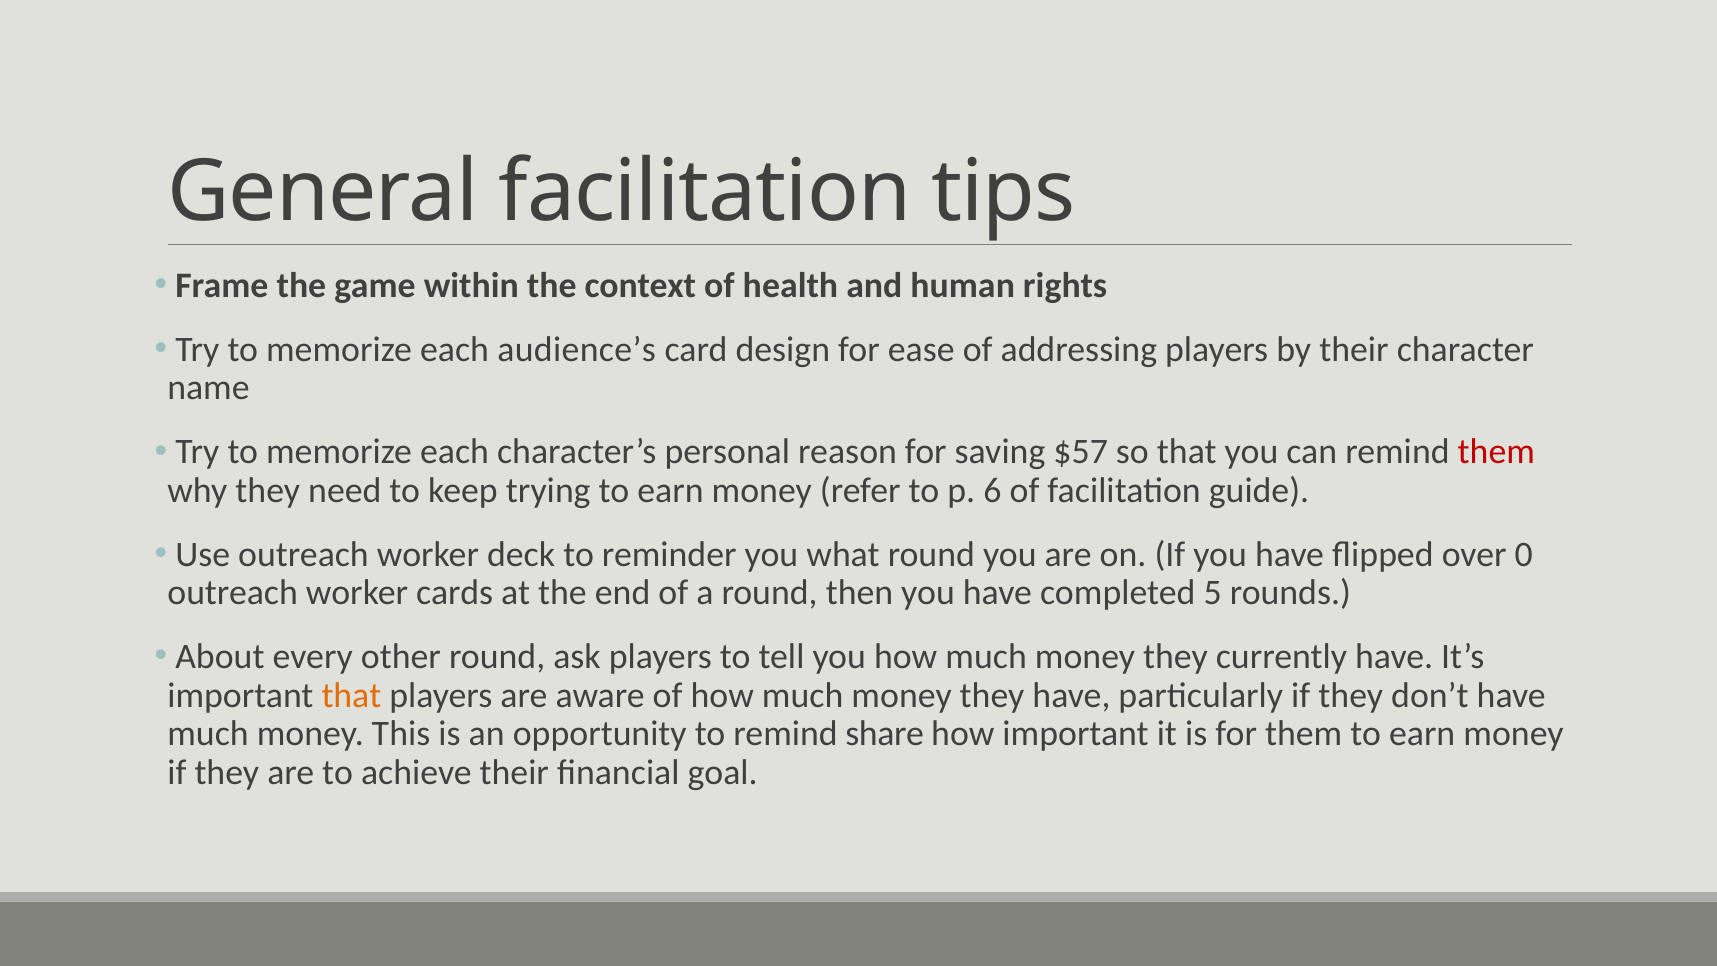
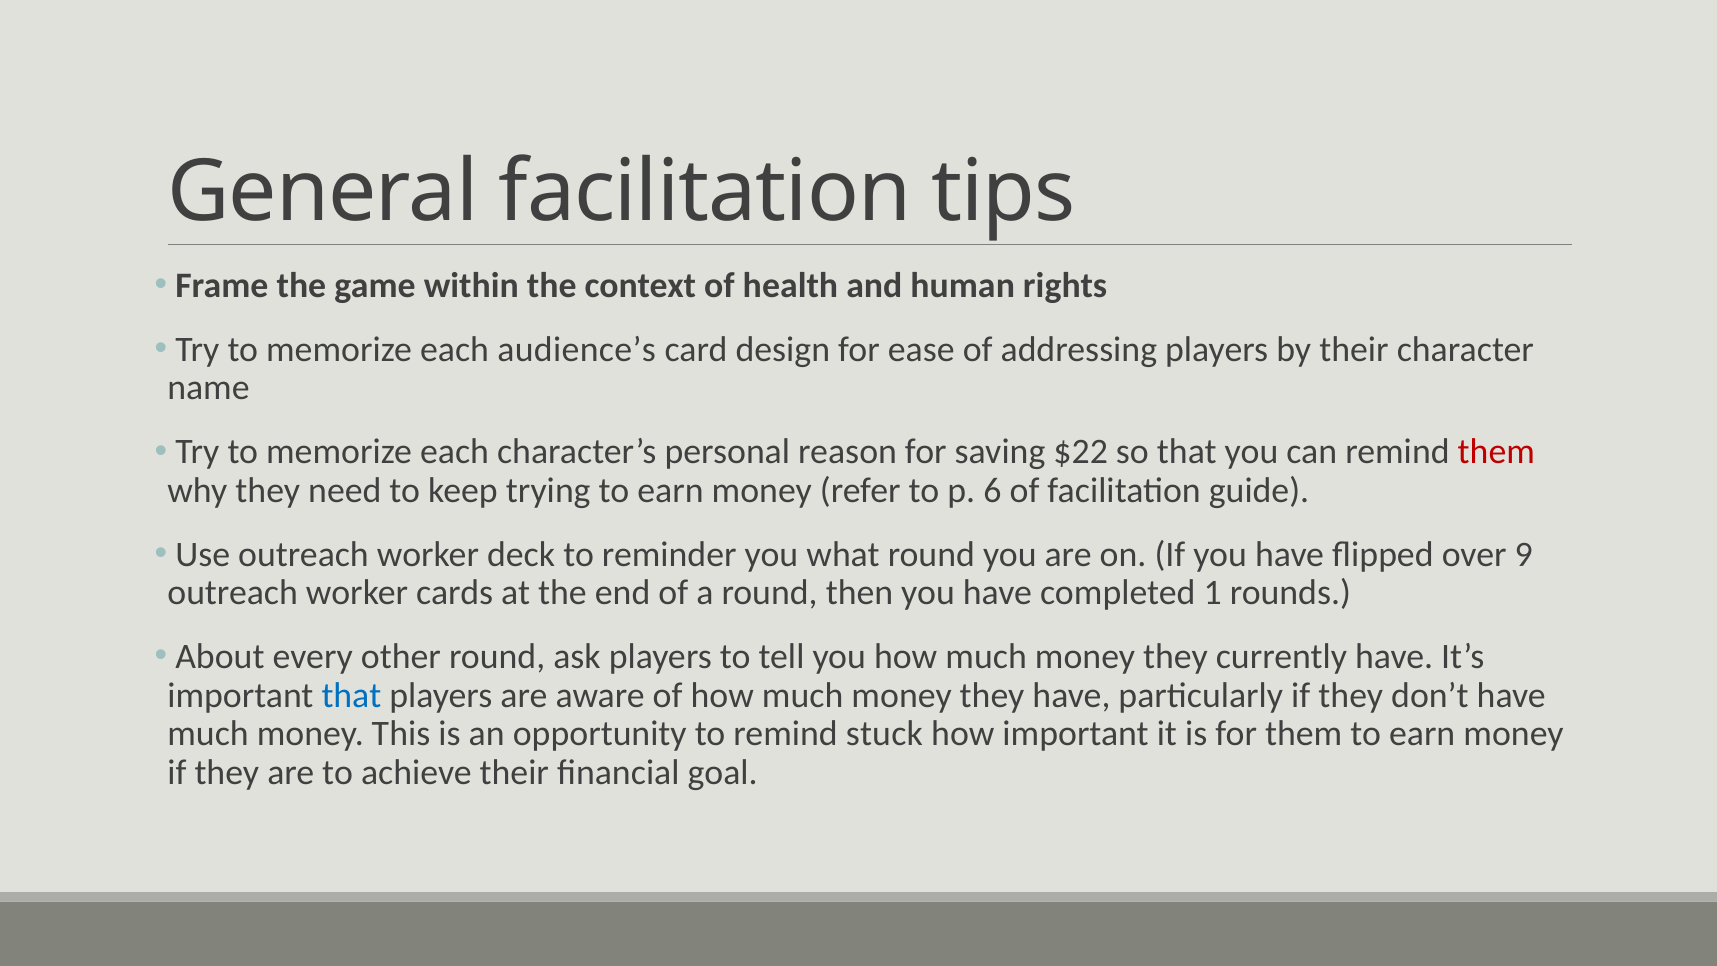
$57: $57 -> $22
0: 0 -> 9
5: 5 -> 1
that at (351, 695) colour: orange -> blue
share: share -> stuck
